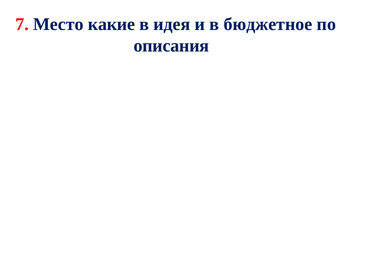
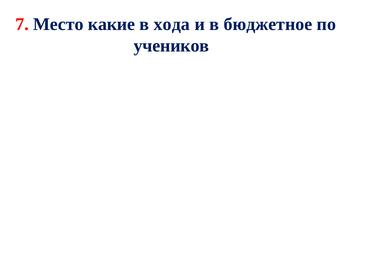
идея: идея -> хода
описания: описания -> учеников
